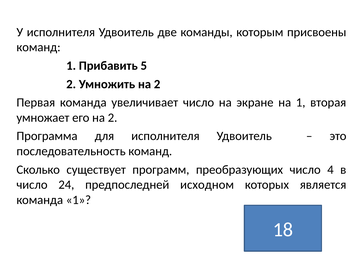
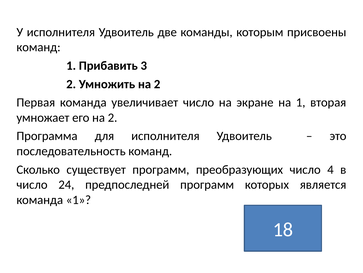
5: 5 -> 3
предпоследней исходном: исходном -> программ
